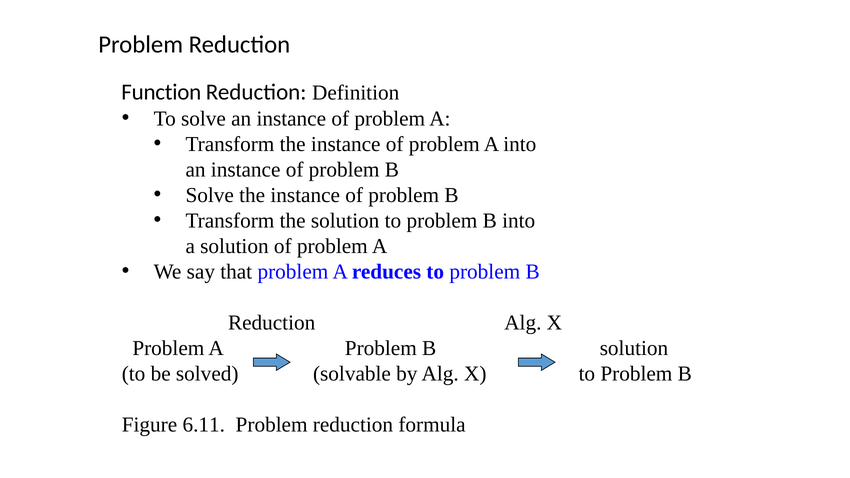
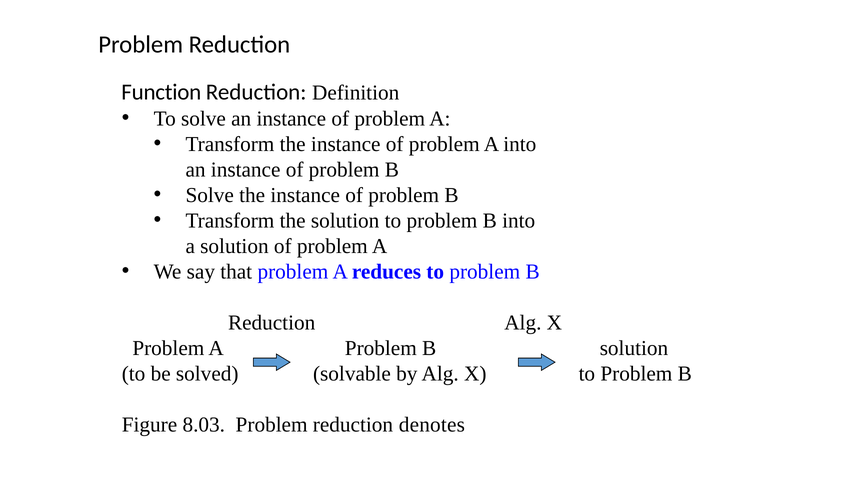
6.11: 6.11 -> 8.03
formula: formula -> denotes
